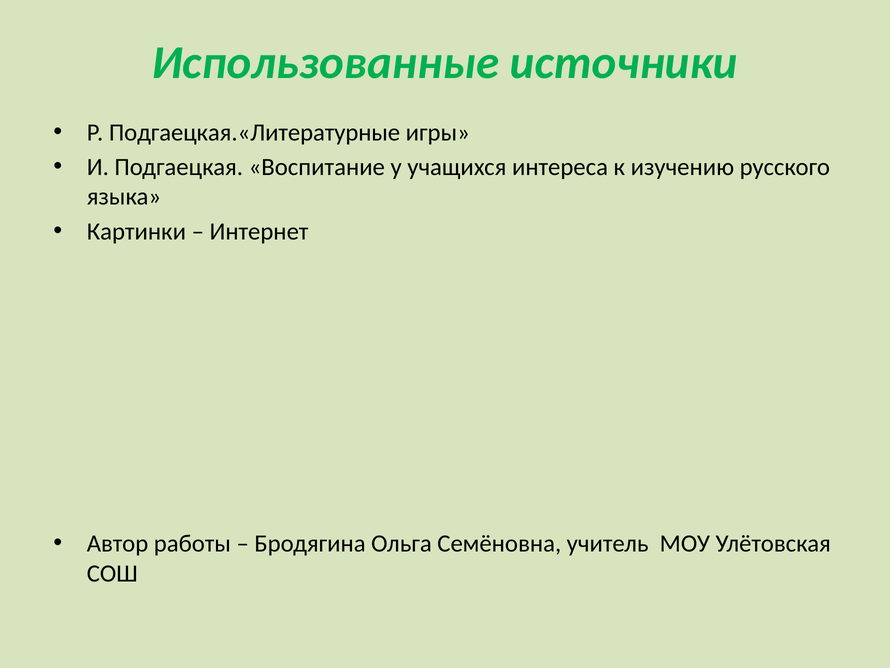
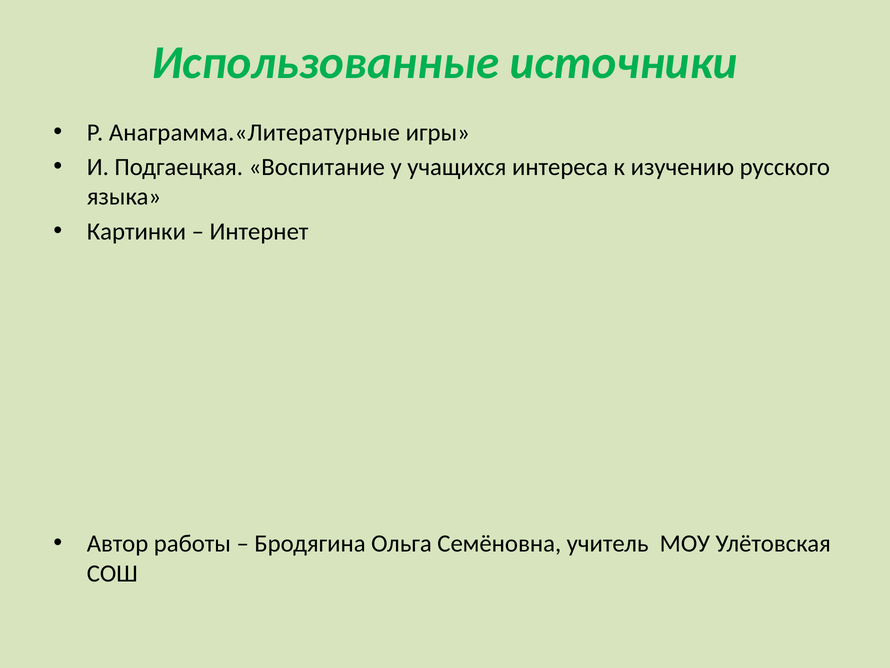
Подгаецкая.«Литературные: Подгаецкая.«Литературные -> Анаграмма.«Литературные
